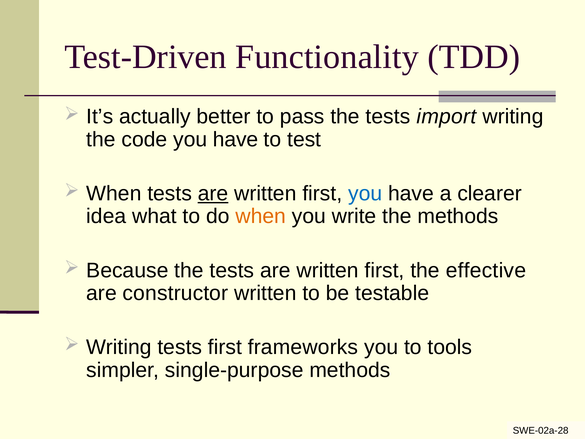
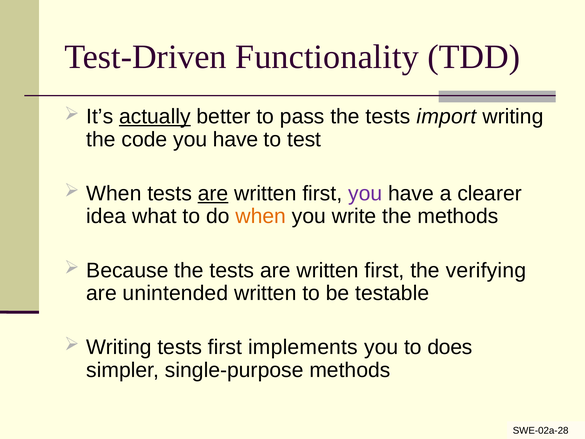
actually underline: none -> present
you at (365, 193) colour: blue -> purple
effective: effective -> verifying
constructor: constructor -> unintended
frameworks: frameworks -> implements
tools: tools -> does
